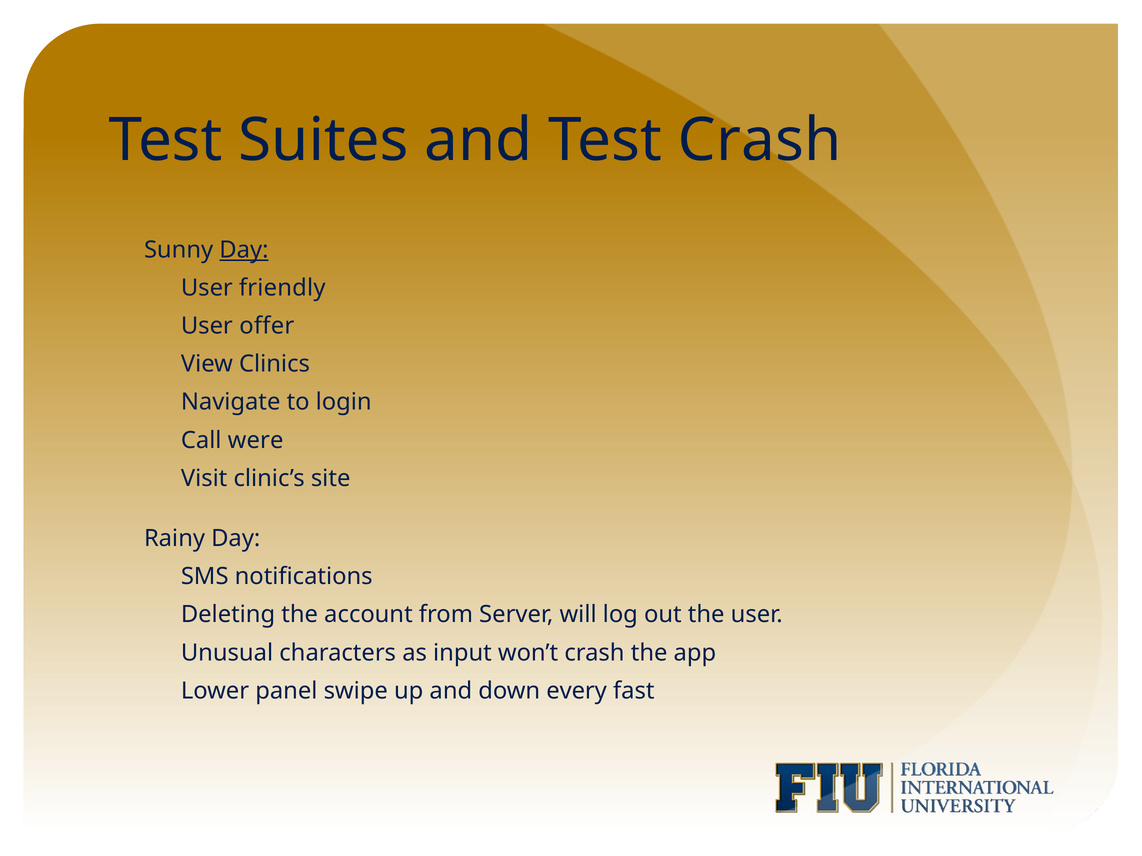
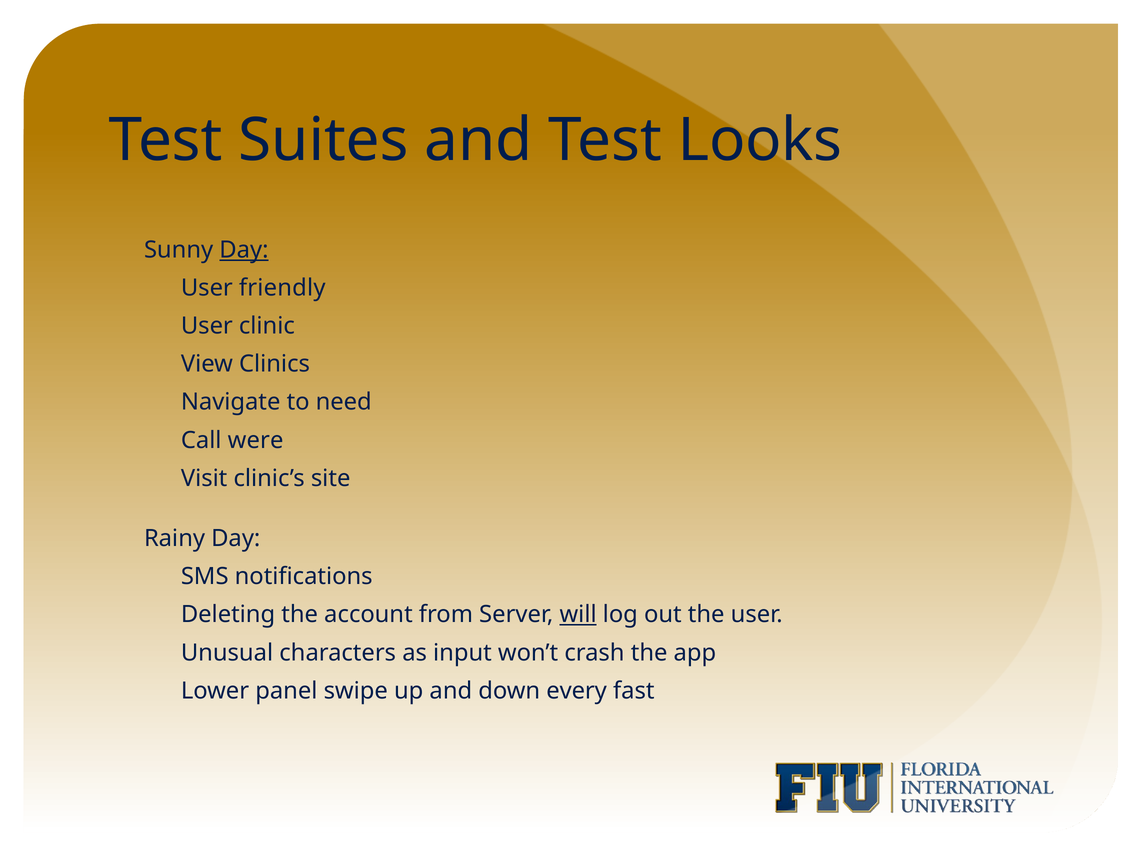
Test Crash: Crash -> Looks
offer: offer -> clinic
login: login -> need
will underline: none -> present
